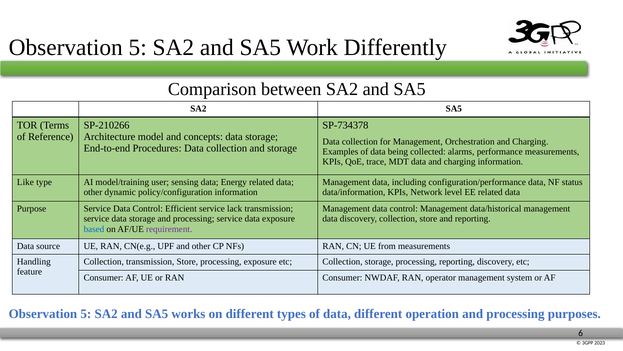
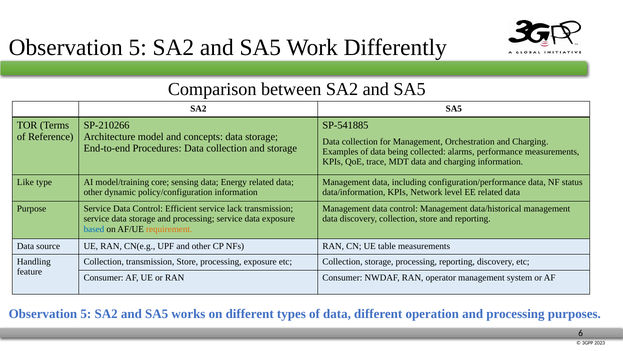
SP-734378: SP-734378 -> SP-541885
user: user -> core
requirement colour: purple -> orange
from: from -> table
